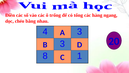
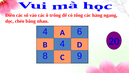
3 at (80, 31): 3 -> 6
3 at (62, 44): 3 -> 4
1 at (80, 56): 1 -> 9
